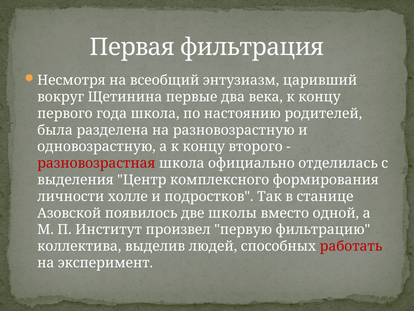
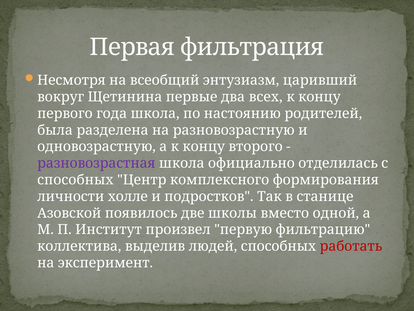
века: века -> всех
разновозрастная colour: red -> purple
выделения at (75, 180): выделения -> способных
